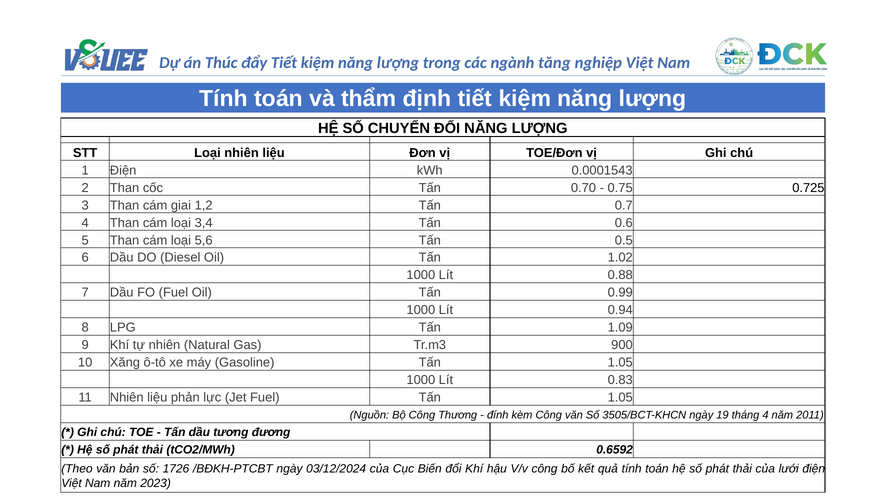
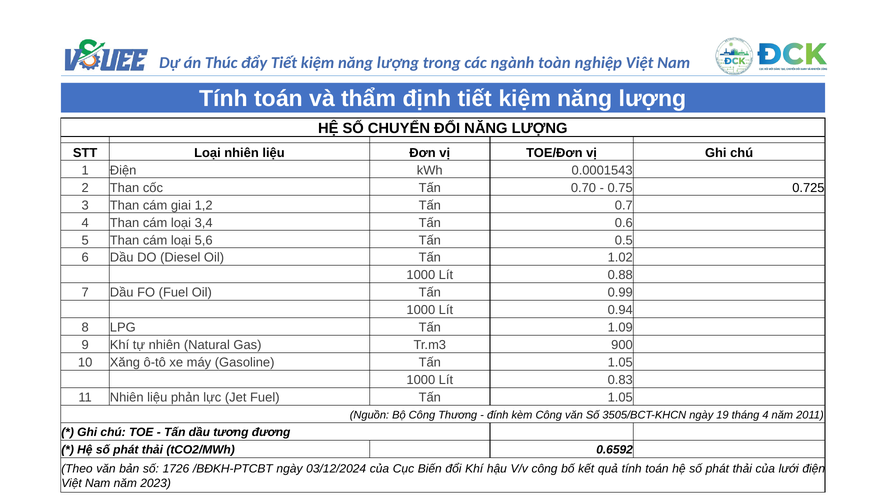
tăng: tăng -> toàn
